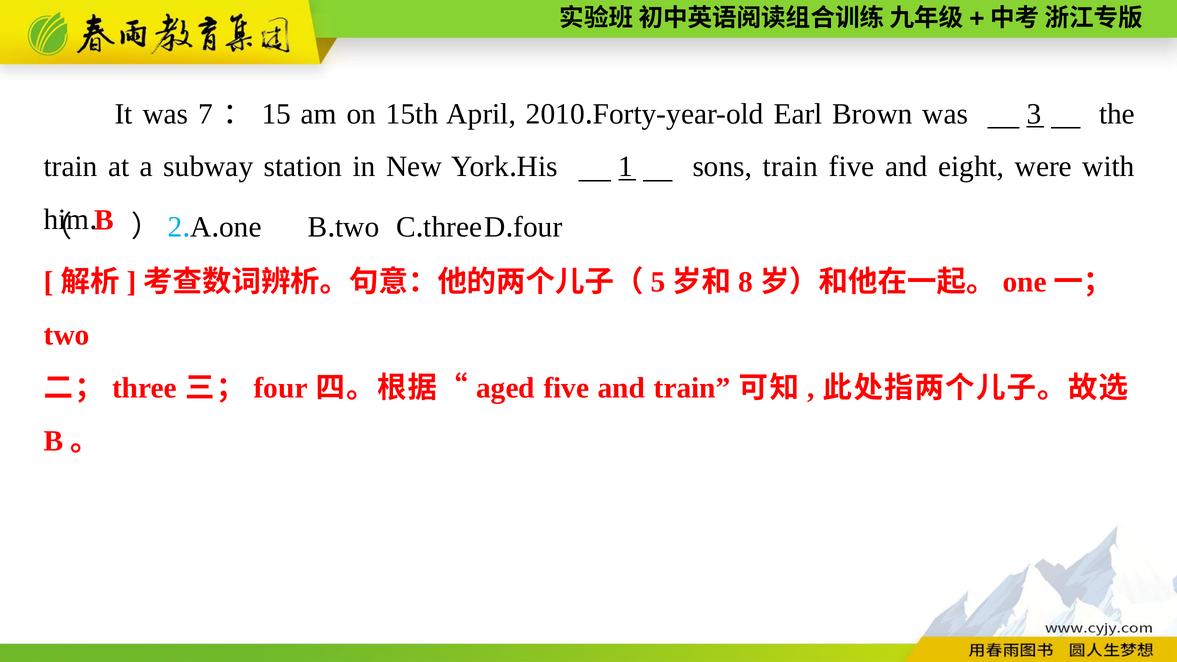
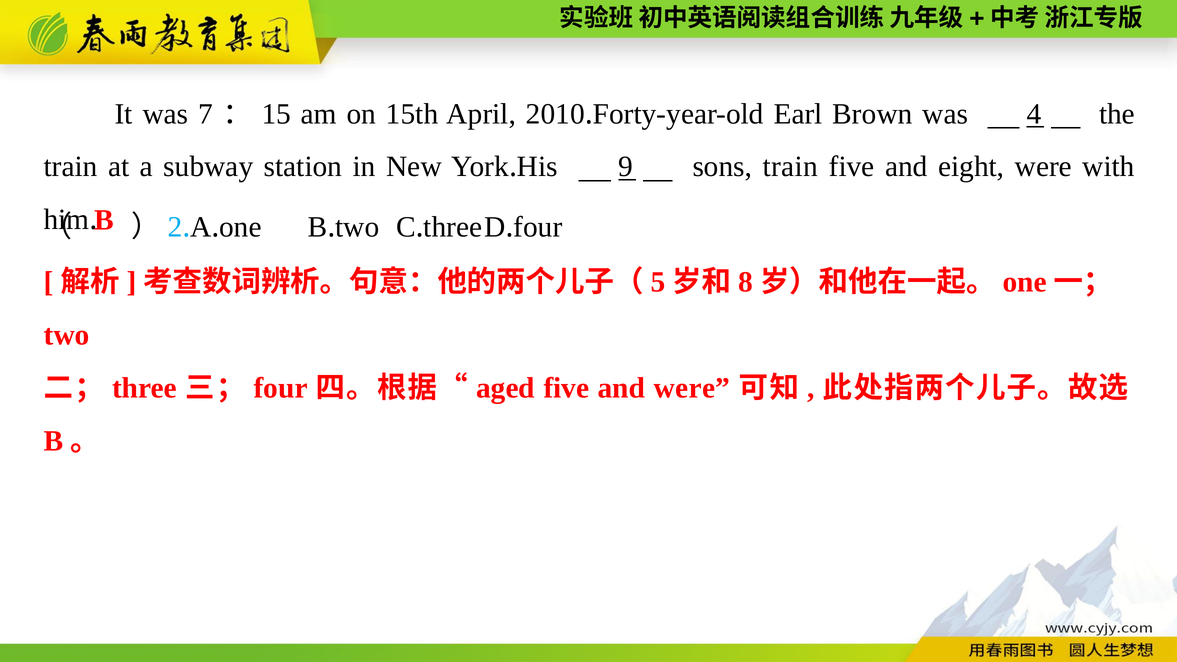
3: 3 -> 4
1: 1 -> 9
and train: train -> were
